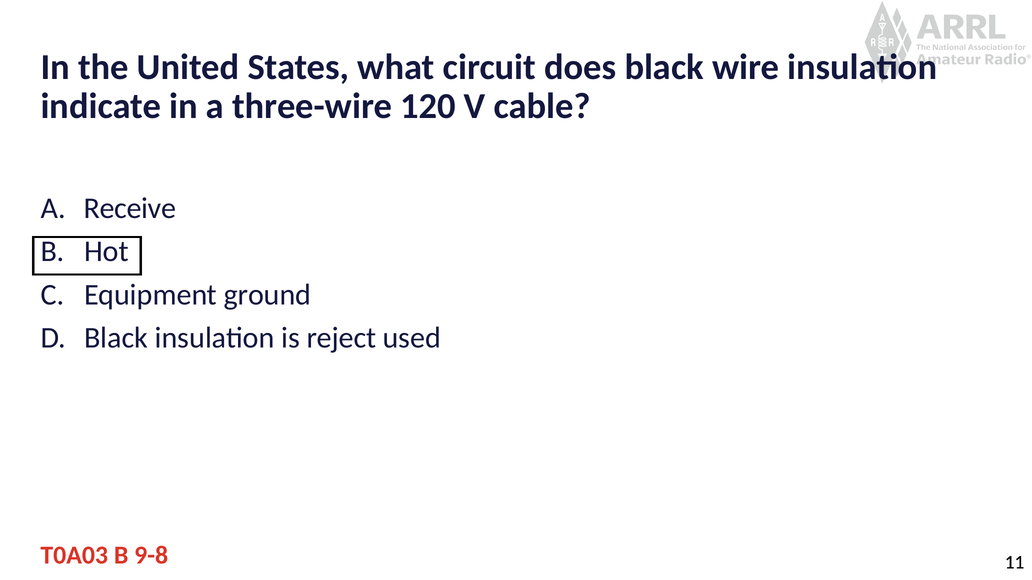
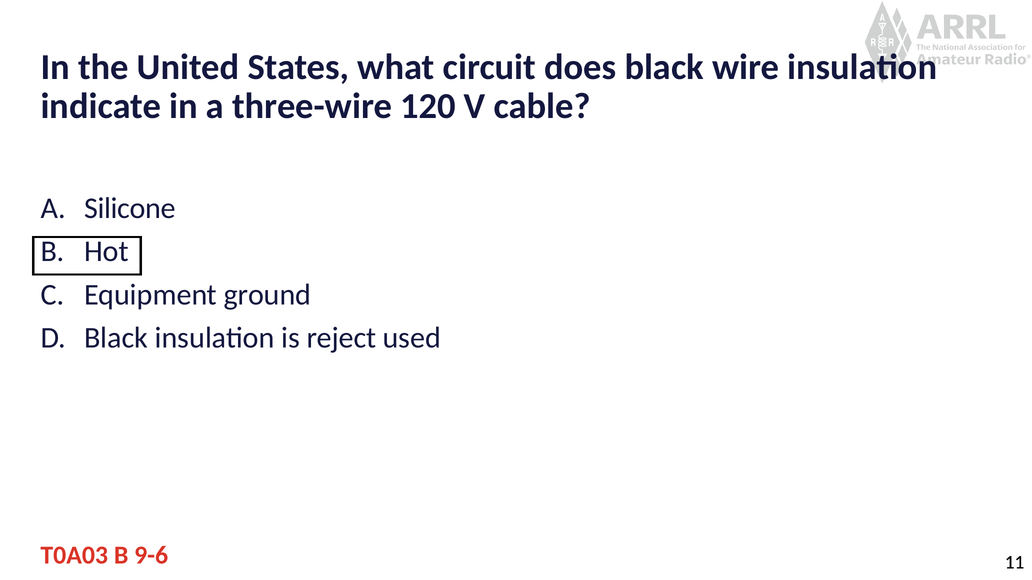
Receive: Receive -> Silicone
9-8: 9-8 -> 9-6
